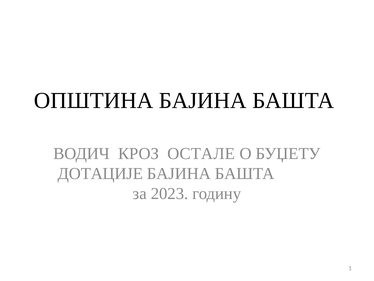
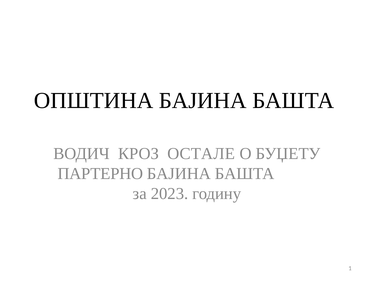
ДОТАЦИЈЕ: ДОТАЦИЈЕ -> ПАРТЕРНО
